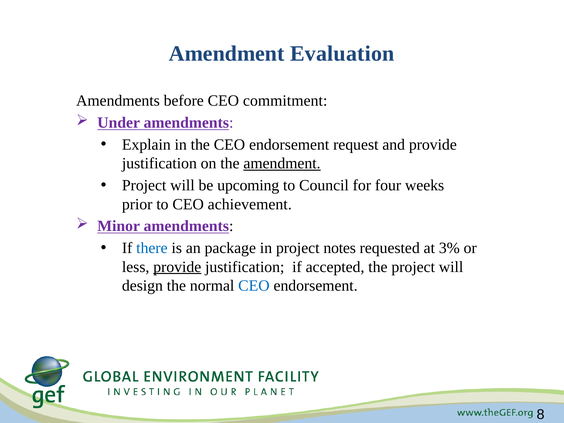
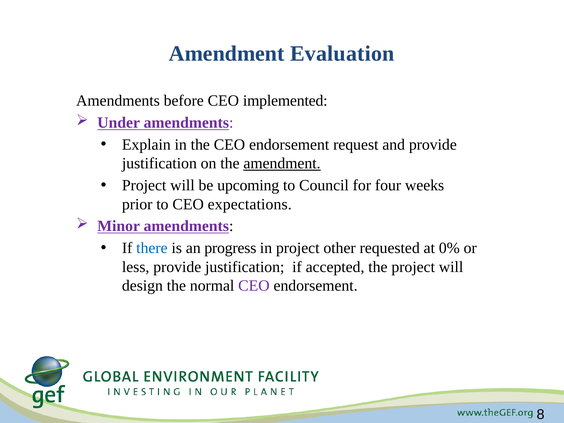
commitment: commitment -> implemented
achievement: achievement -> expectations
package: package -> progress
notes: notes -> other
3%: 3% -> 0%
provide at (177, 267) underline: present -> none
CEO at (254, 286) colour: blue -> purple
